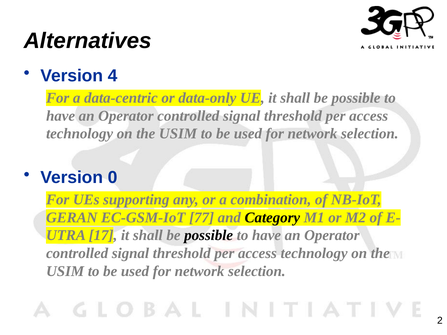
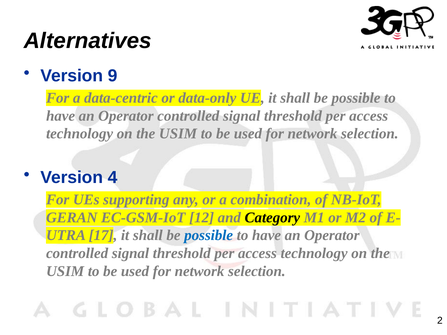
4: 4 -> 9
0: 0 -> 4
77: 77 -> 12
possible at (209, 236) colour: black -> blue
